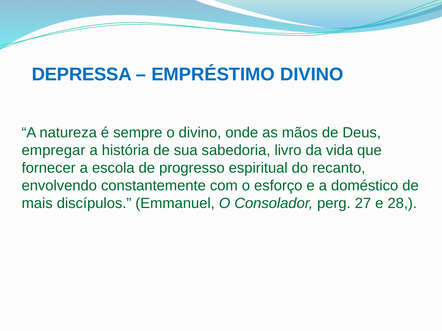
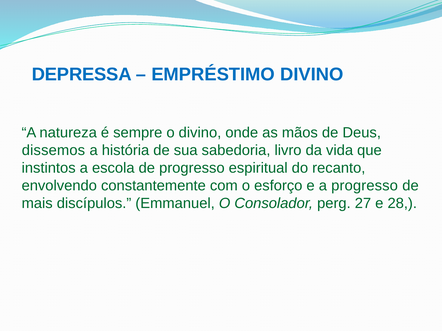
empregar: empregar -> dissemos
fornecer: fornecer -> instintos
a doméstico: doméstico -> progresso
